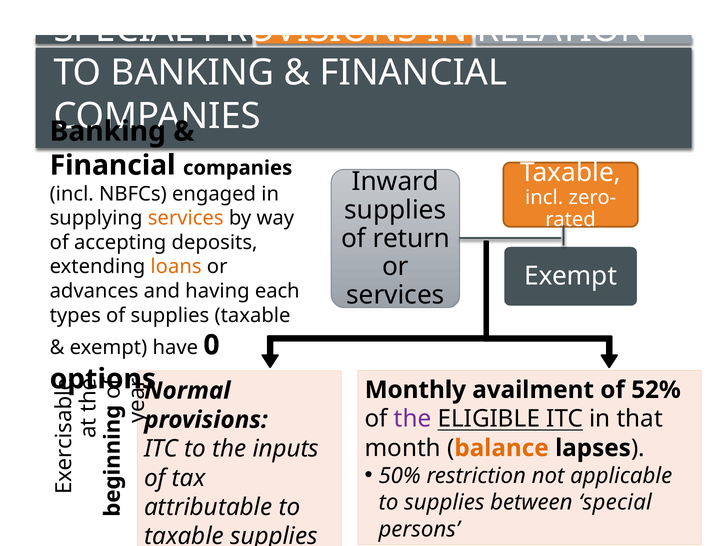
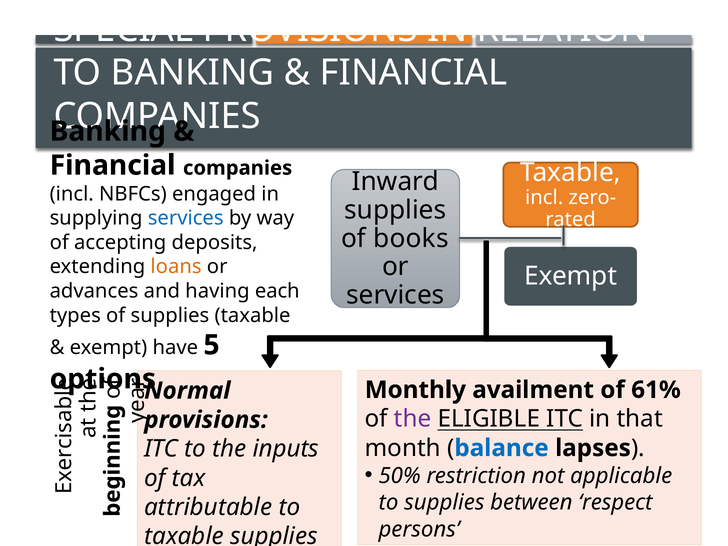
services at (186, 218) colour: orange -> blue
return: return -> books
0: 0 -> 5
52%: 52% -> 61%
balance colour: orange -> blue
between special: special -> respect
